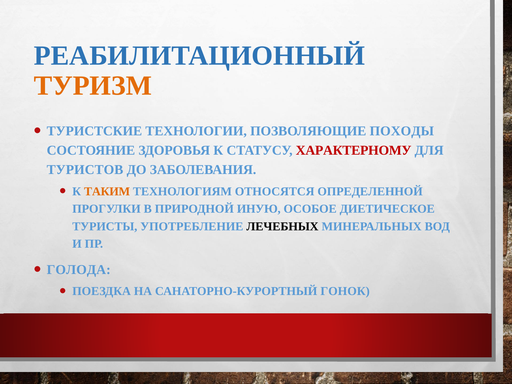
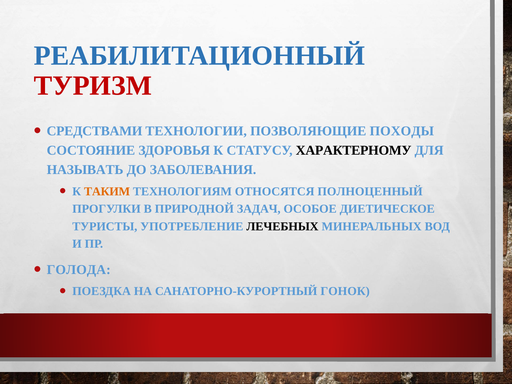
ТУРИЗМ colour: orange -> red
ТУРИСТСКИЕ: ТУРИСТСКИЕ -> СРЕДСТВАМИ
ХАРАКТЕРНОМУ colour: red -> black
ТУРИСТОВ: ТУРИСТОВ -> НАЗЫВАТЬ
ОПРЕДЕЛЕННОЙ: ОПРЕДЕЛЕННОЙ -> ПОЛНОЦЕННЫЙ
ИНУЮ: ИНУЮ -> ЗАДАЧ
